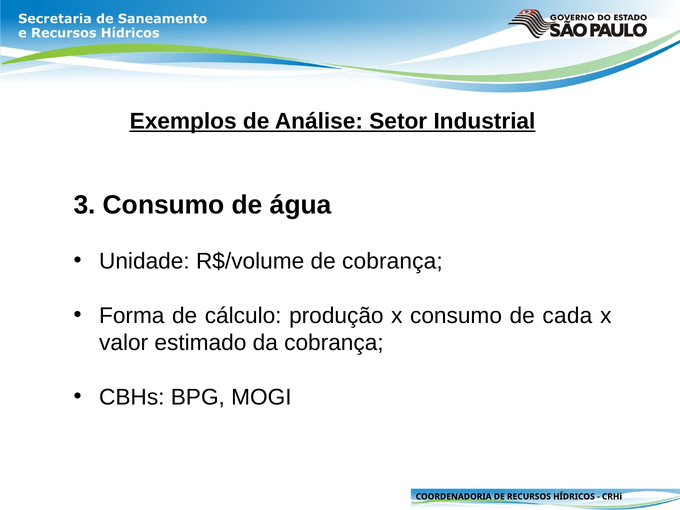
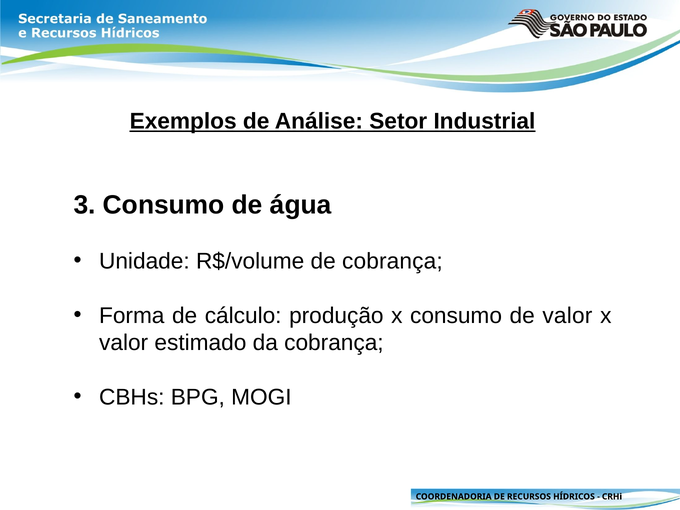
de cada: cada -> valor
